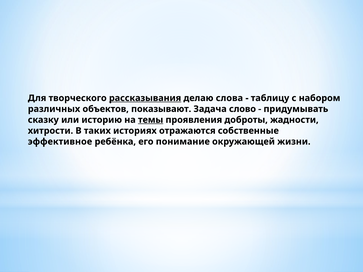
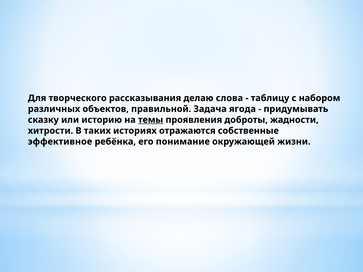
рассказывания underline: present -> none
показывают: показывают -> правильной
слово: слово -> ягода
